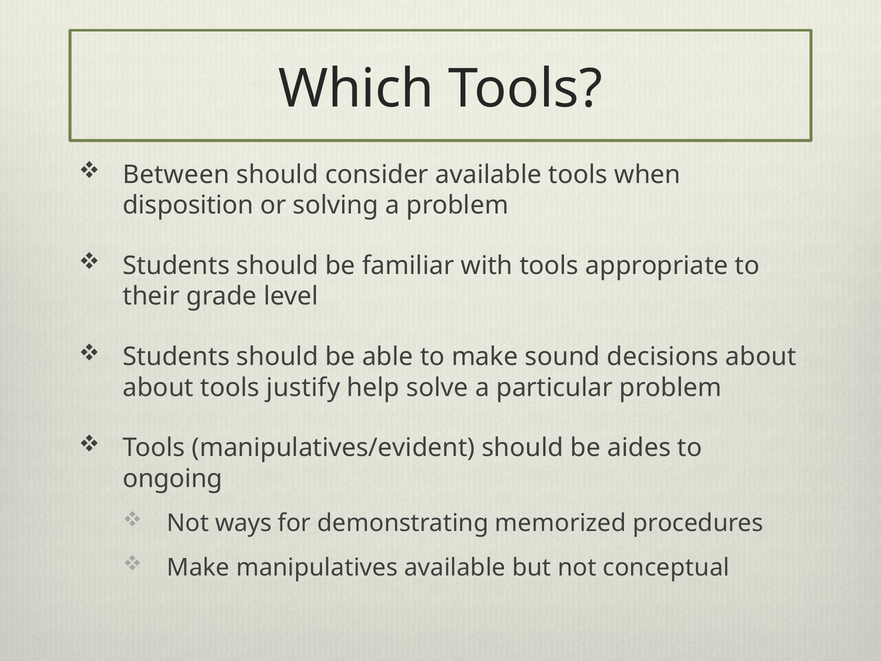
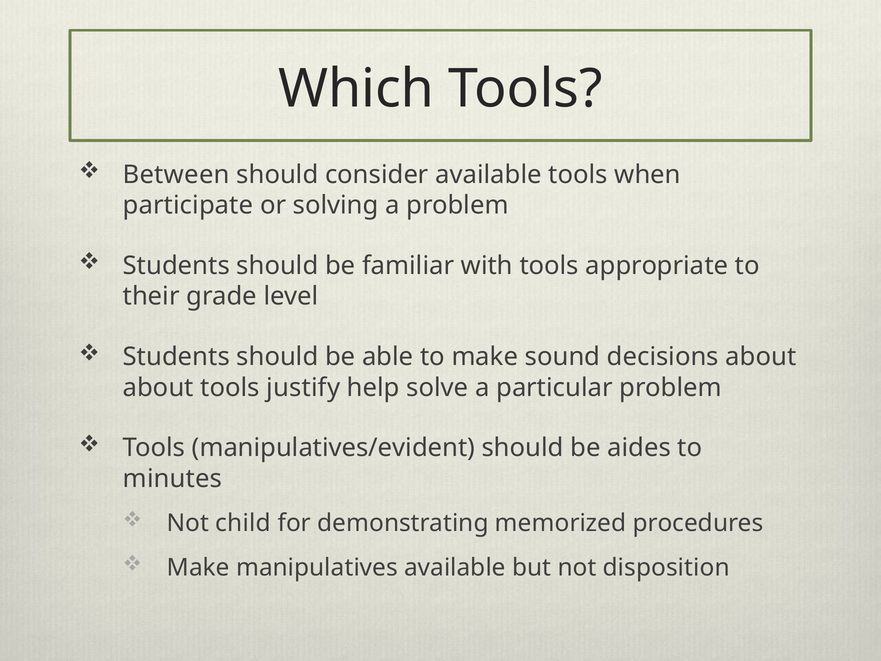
disposition: disposition -> participate
ongoing: ongoing -> minutes
ways: ways -> child
conceptual: conceptual -> disposition
